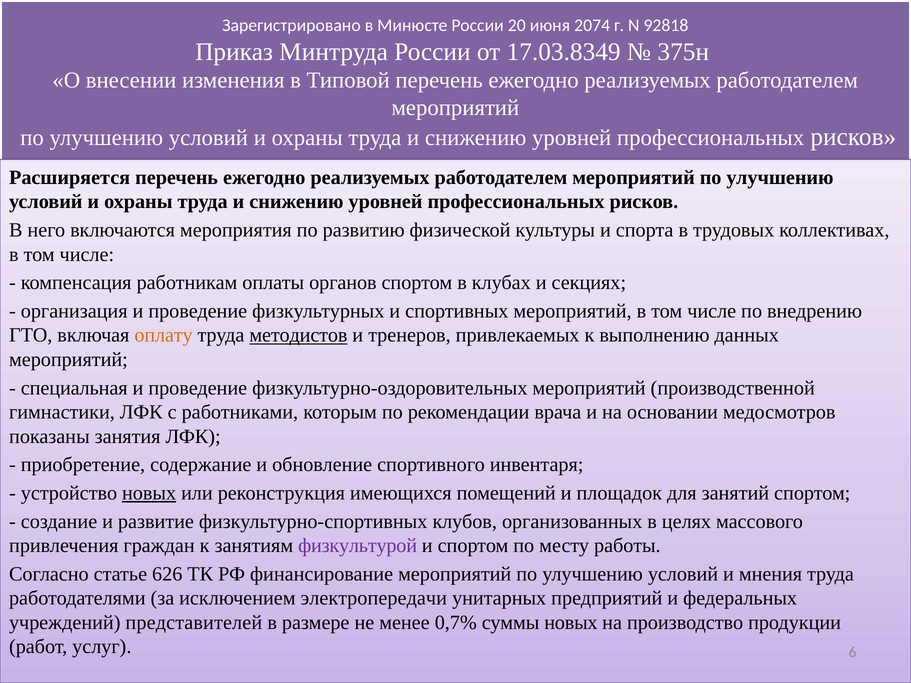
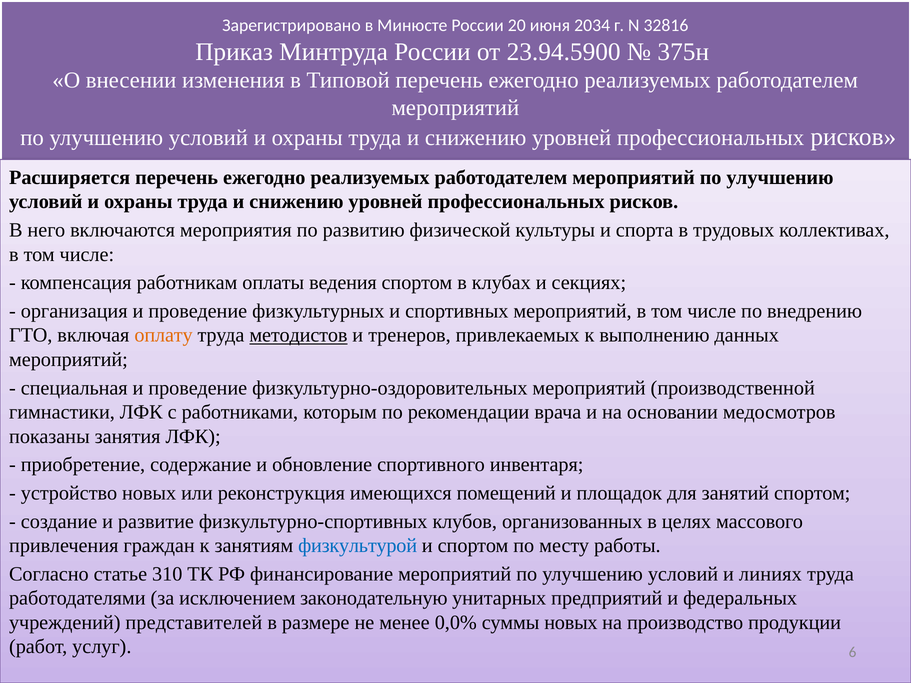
2074: 2074 -> 2034
92818: 92818 -> 32816
17.03.8349: 17.03.8349 -> 23.94.5900
органов: органов -> ведения
новых at (149, 493) underline: present -> none
физкультурой colour: purple -> blue
626: 626 -> 310
мнения: мнения -> линиях
электропередачи: электропередачи -> законодательную
0,7%: 0,7% -> 0,0%
